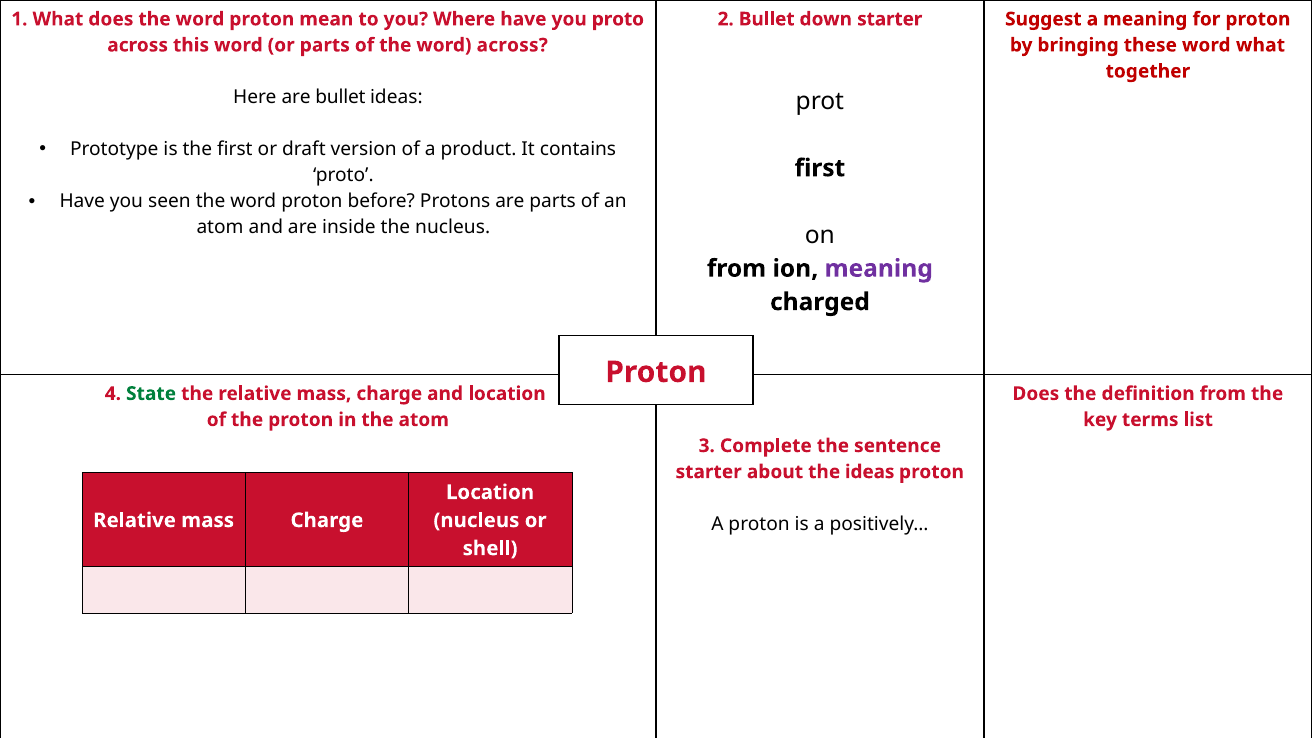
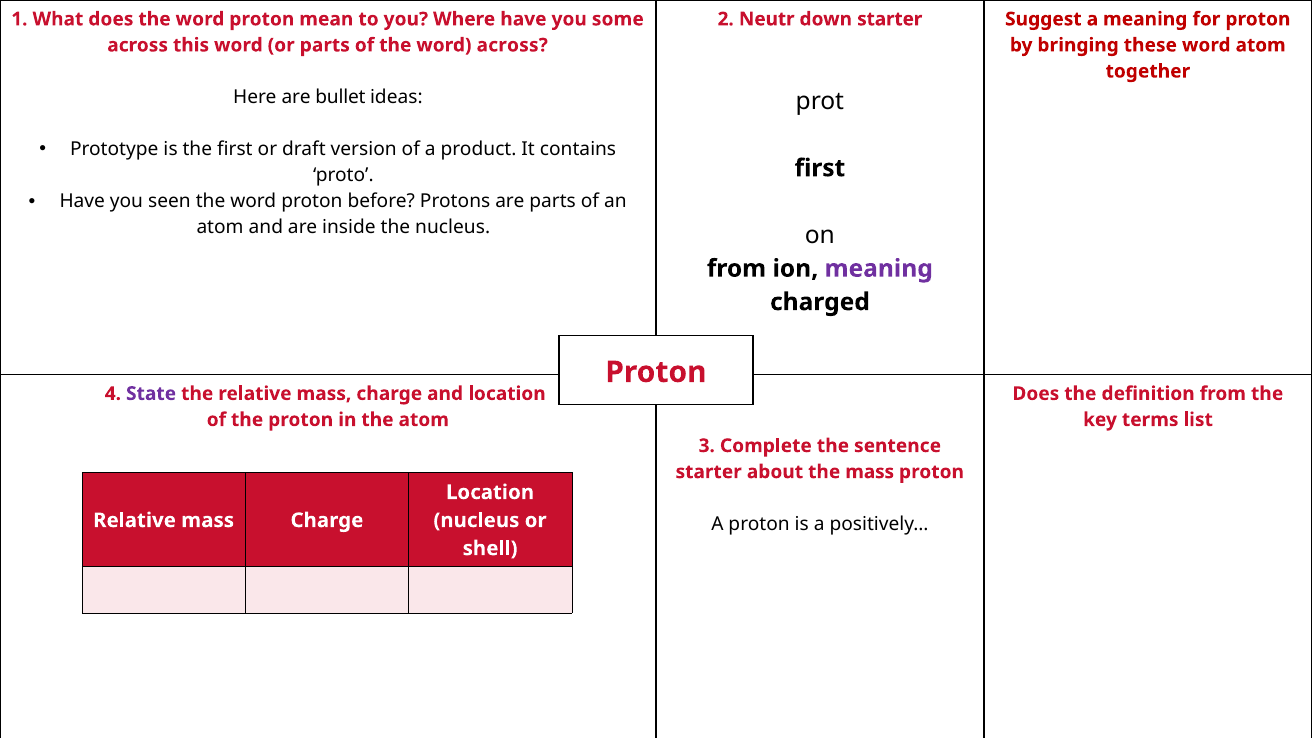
you proto: proto -> some
2 Bullet: Bullet -> Neutr
word what: what -> atom
State colour: green -> purple
the ideas: ideas -> mass
